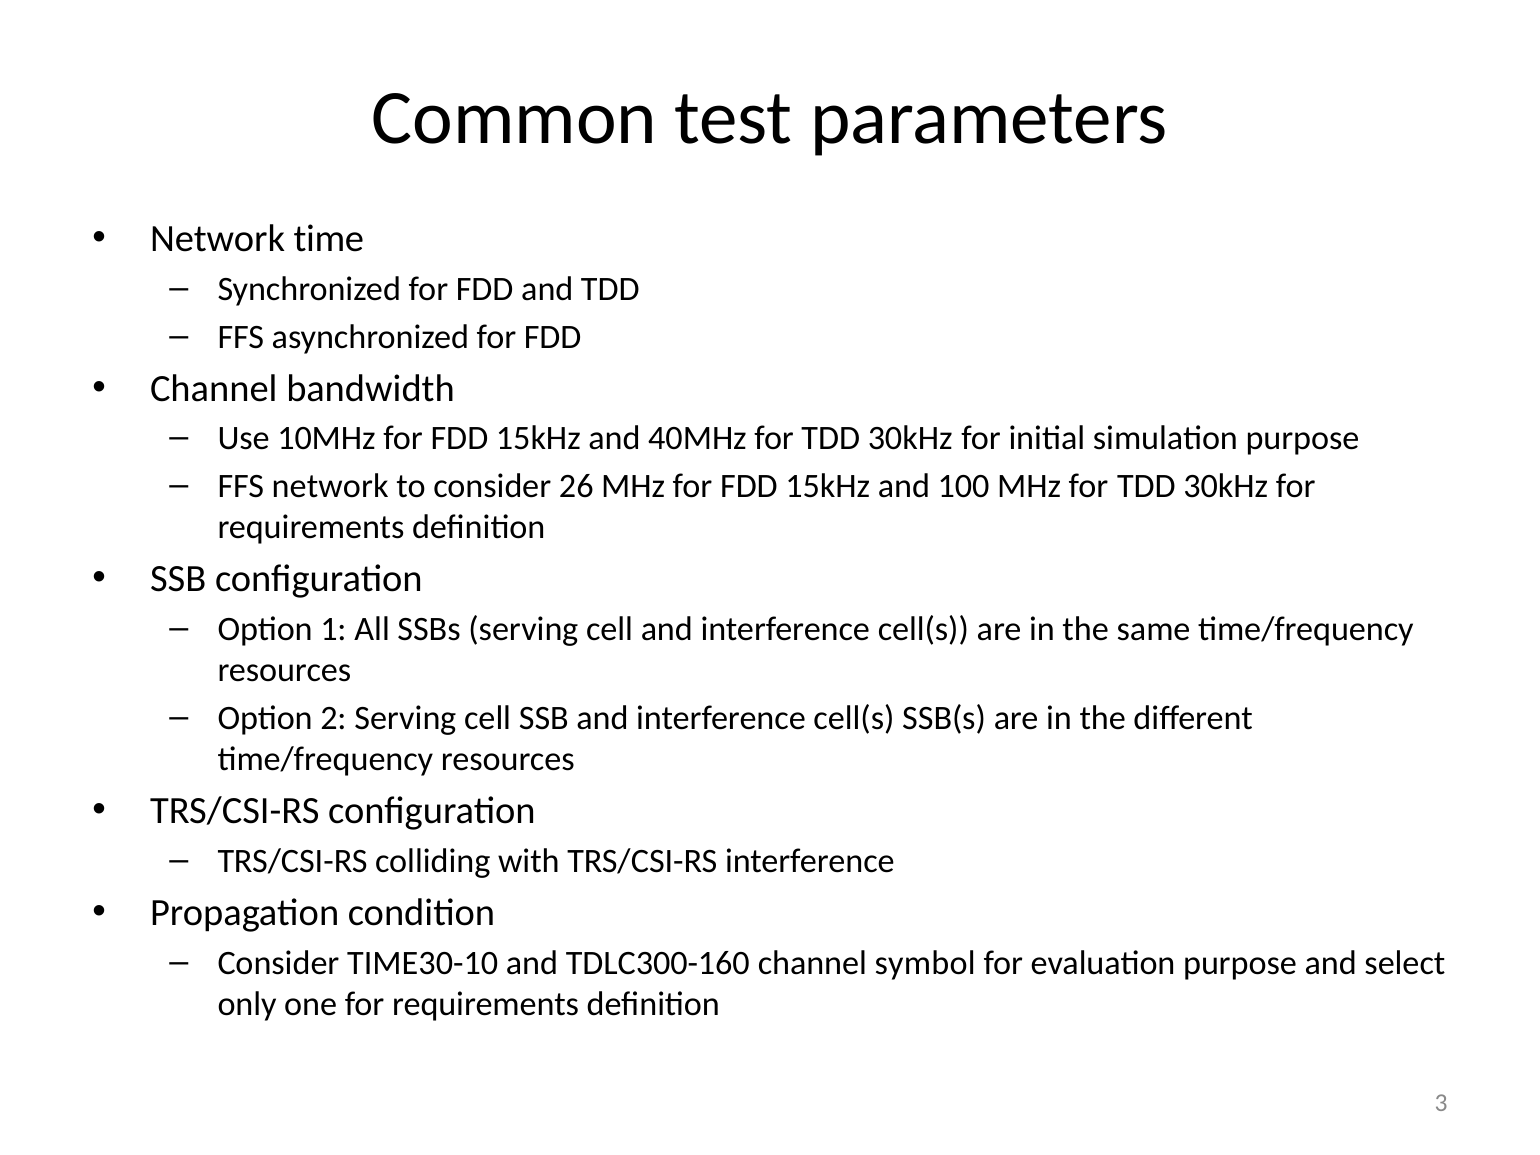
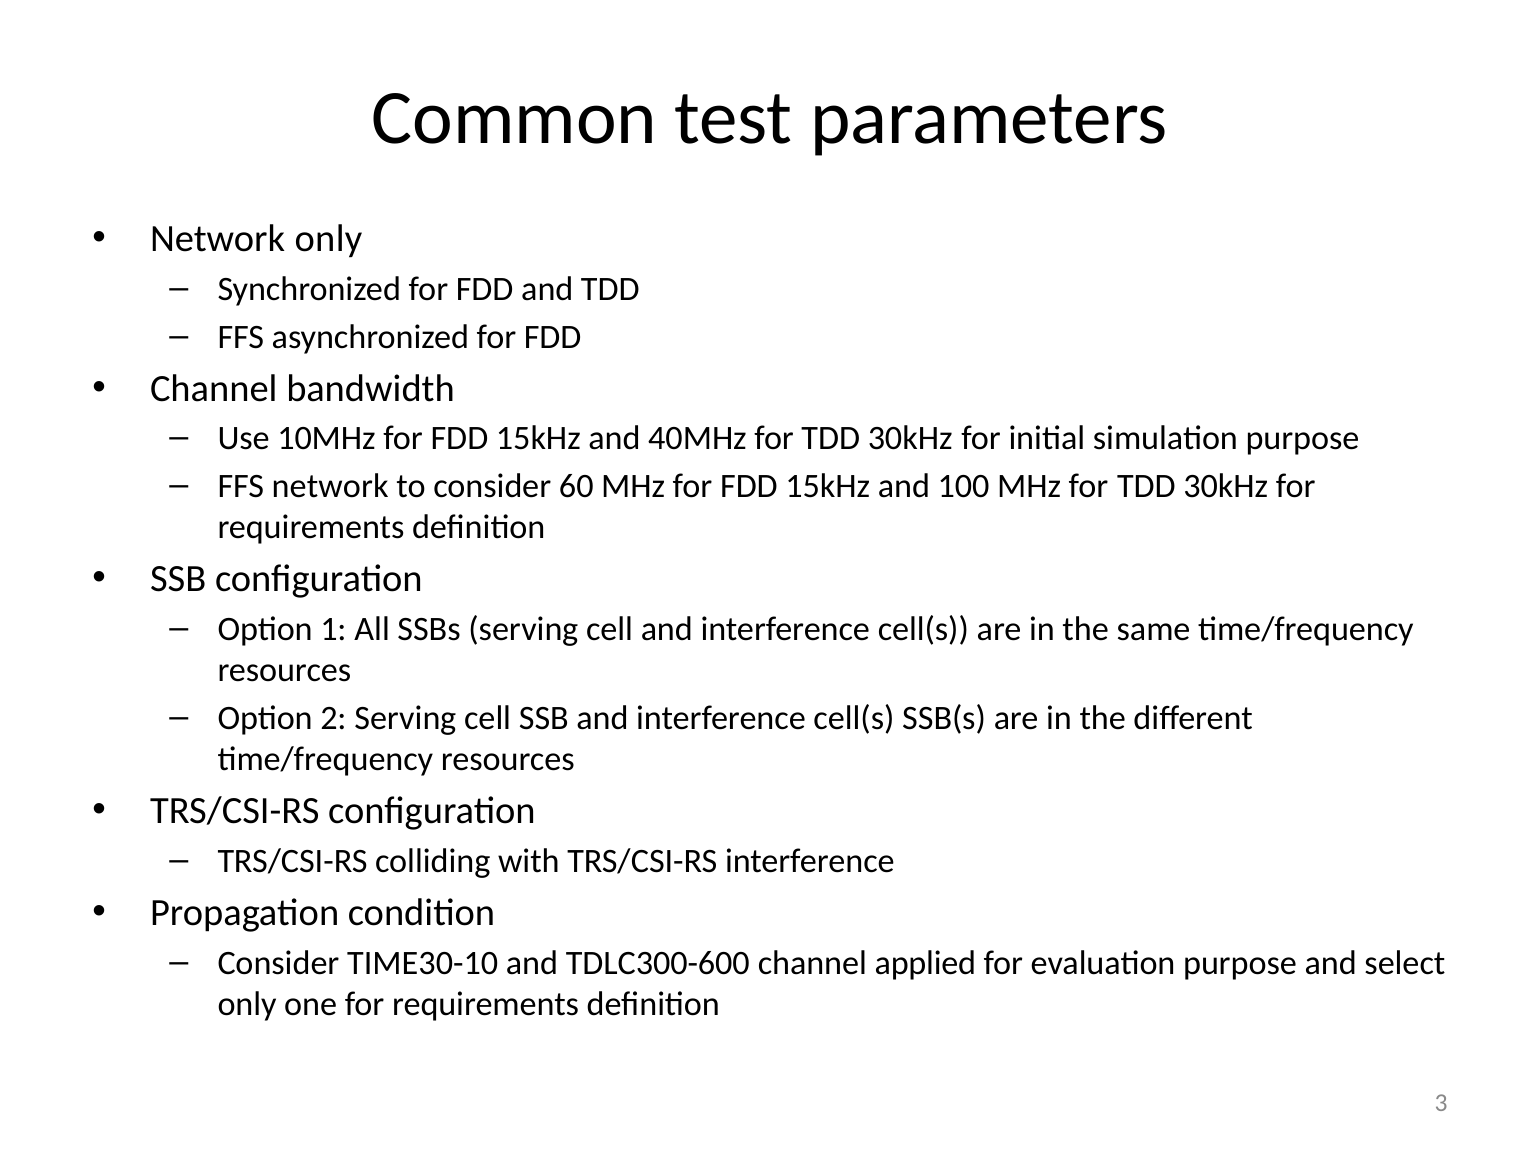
Network time: time -> only
26: 26 -> 60
TDLC300-160: TDLC300-160 -> TDLC300-600
symbol: symbol -> applied
